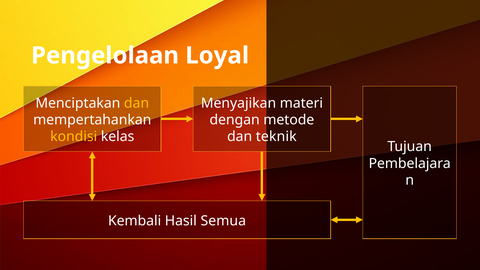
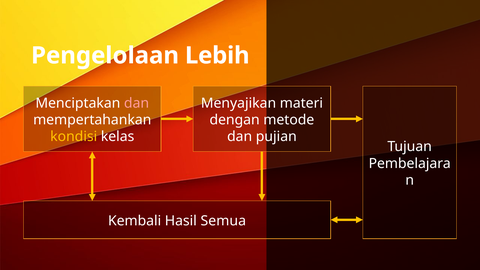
Loyal: Loyal -> Lebih
dan at (137, 103) colour: yellow -> pink
teknik: teknik -> pujian
